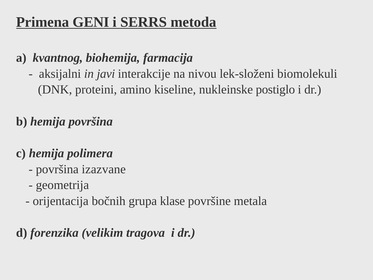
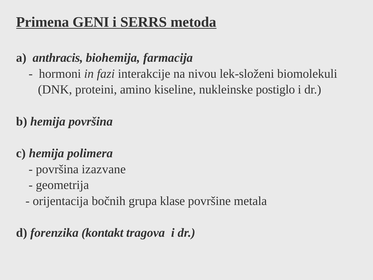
kvantnog: kvantnog -> anthracis
aksijalni: aksijalni -> hormoni
javi: javi -> fazi
velikim: velikim -> kontakt
